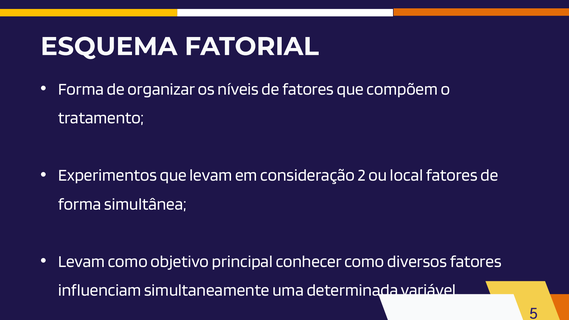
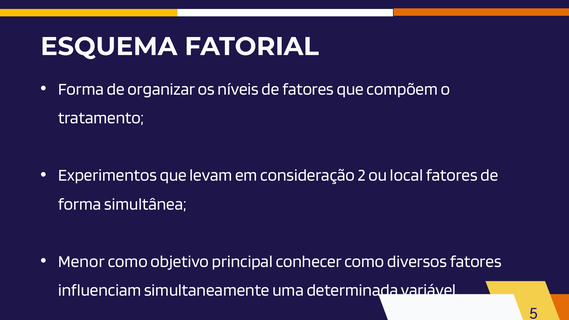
Levam at (82, 262): Levam -> Menor
